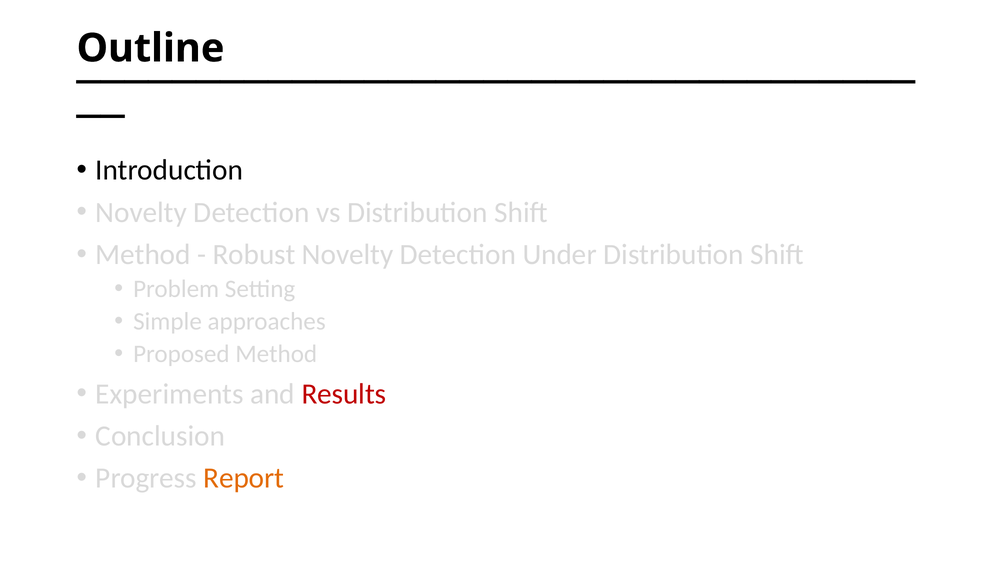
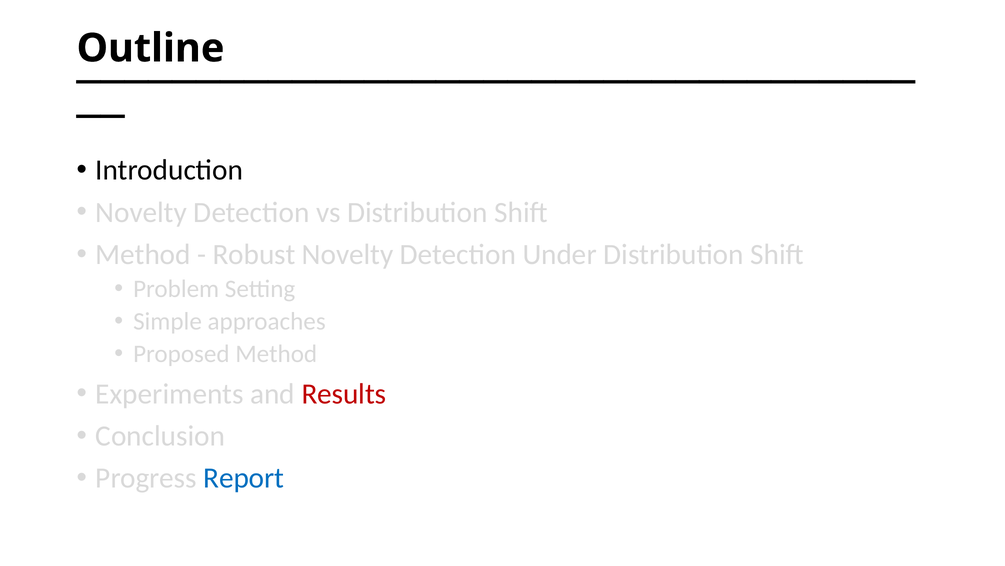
Report colour: orange -> blue
